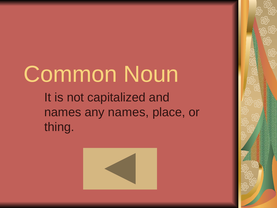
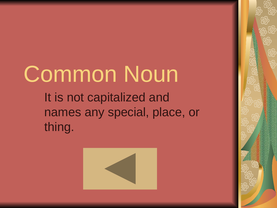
any names: names -> special
